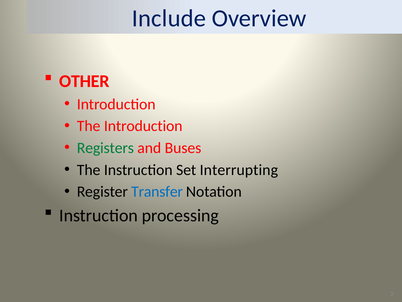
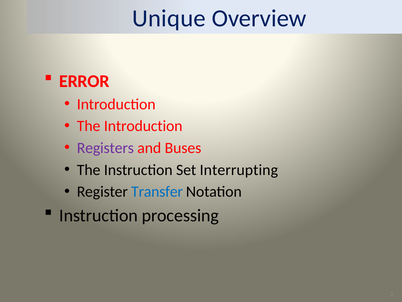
Include: Include -> Unique
OTHER: OTHER -> ERROR
Registers colour: green -> purple
